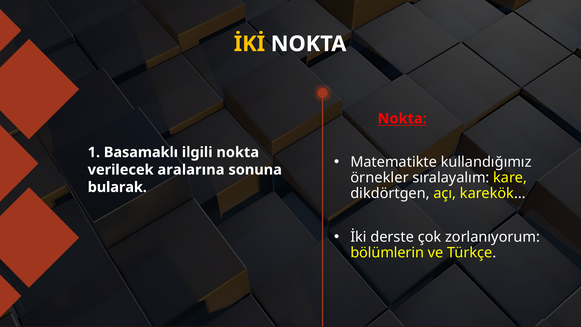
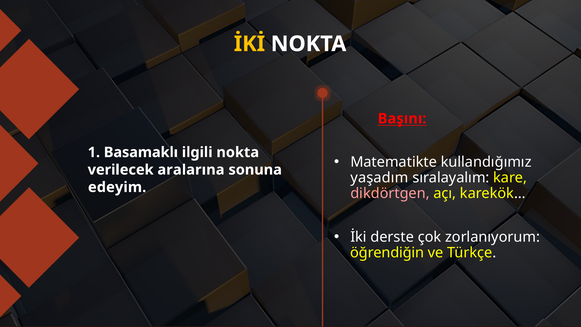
Nokta at (402, 119): Nokta -> Başını
örnekler: örnekler -> yaşadım
bularak: bularak -> edeyim
dikdörtgen colour: white -> pink
bölümlerin: bölümlerin -> öğrendiğin
